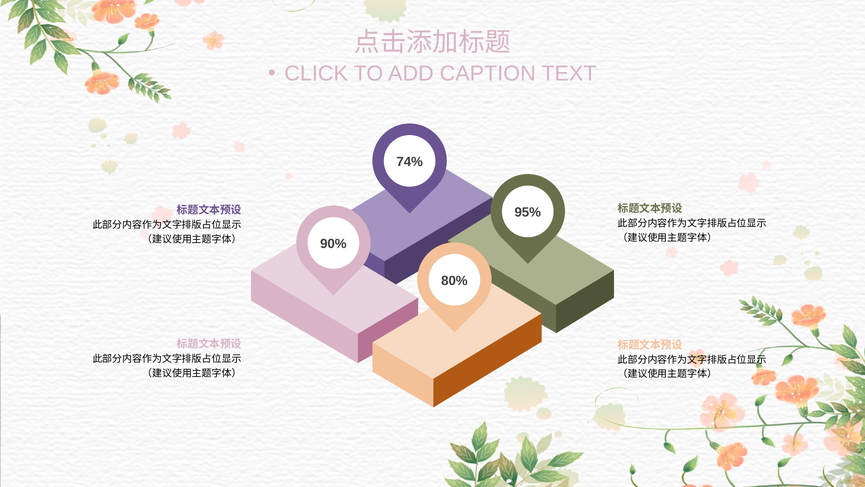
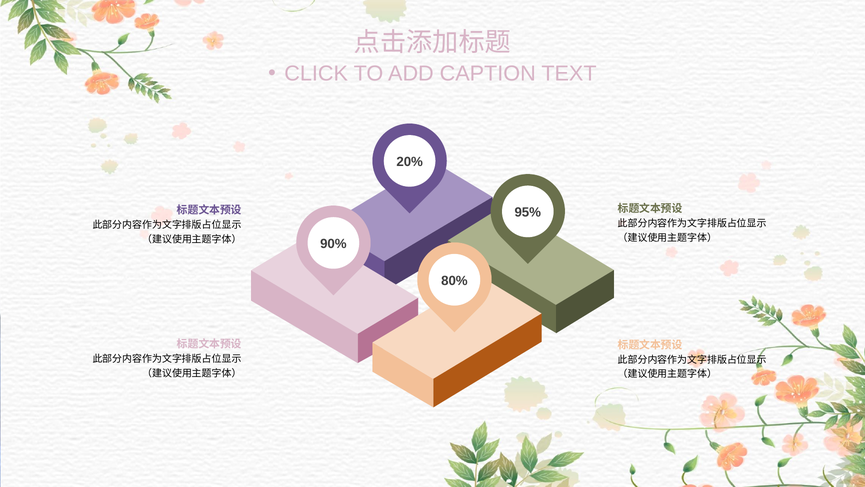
74%: 74% -> 20%
